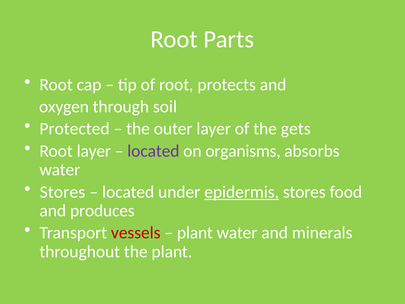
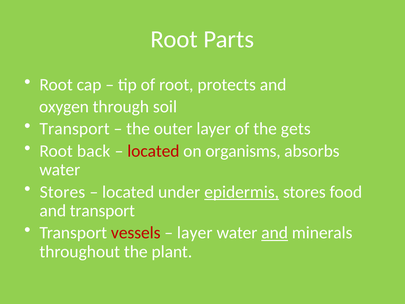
Protected at (75, 129): Protected -> Transport
Root layer: layer -> back
located at (153, 151) colour: purple -> red
and produces: produces -> transport
plant at (195, 233): plant -> layer
and at (275, 233) underline: none -> present
